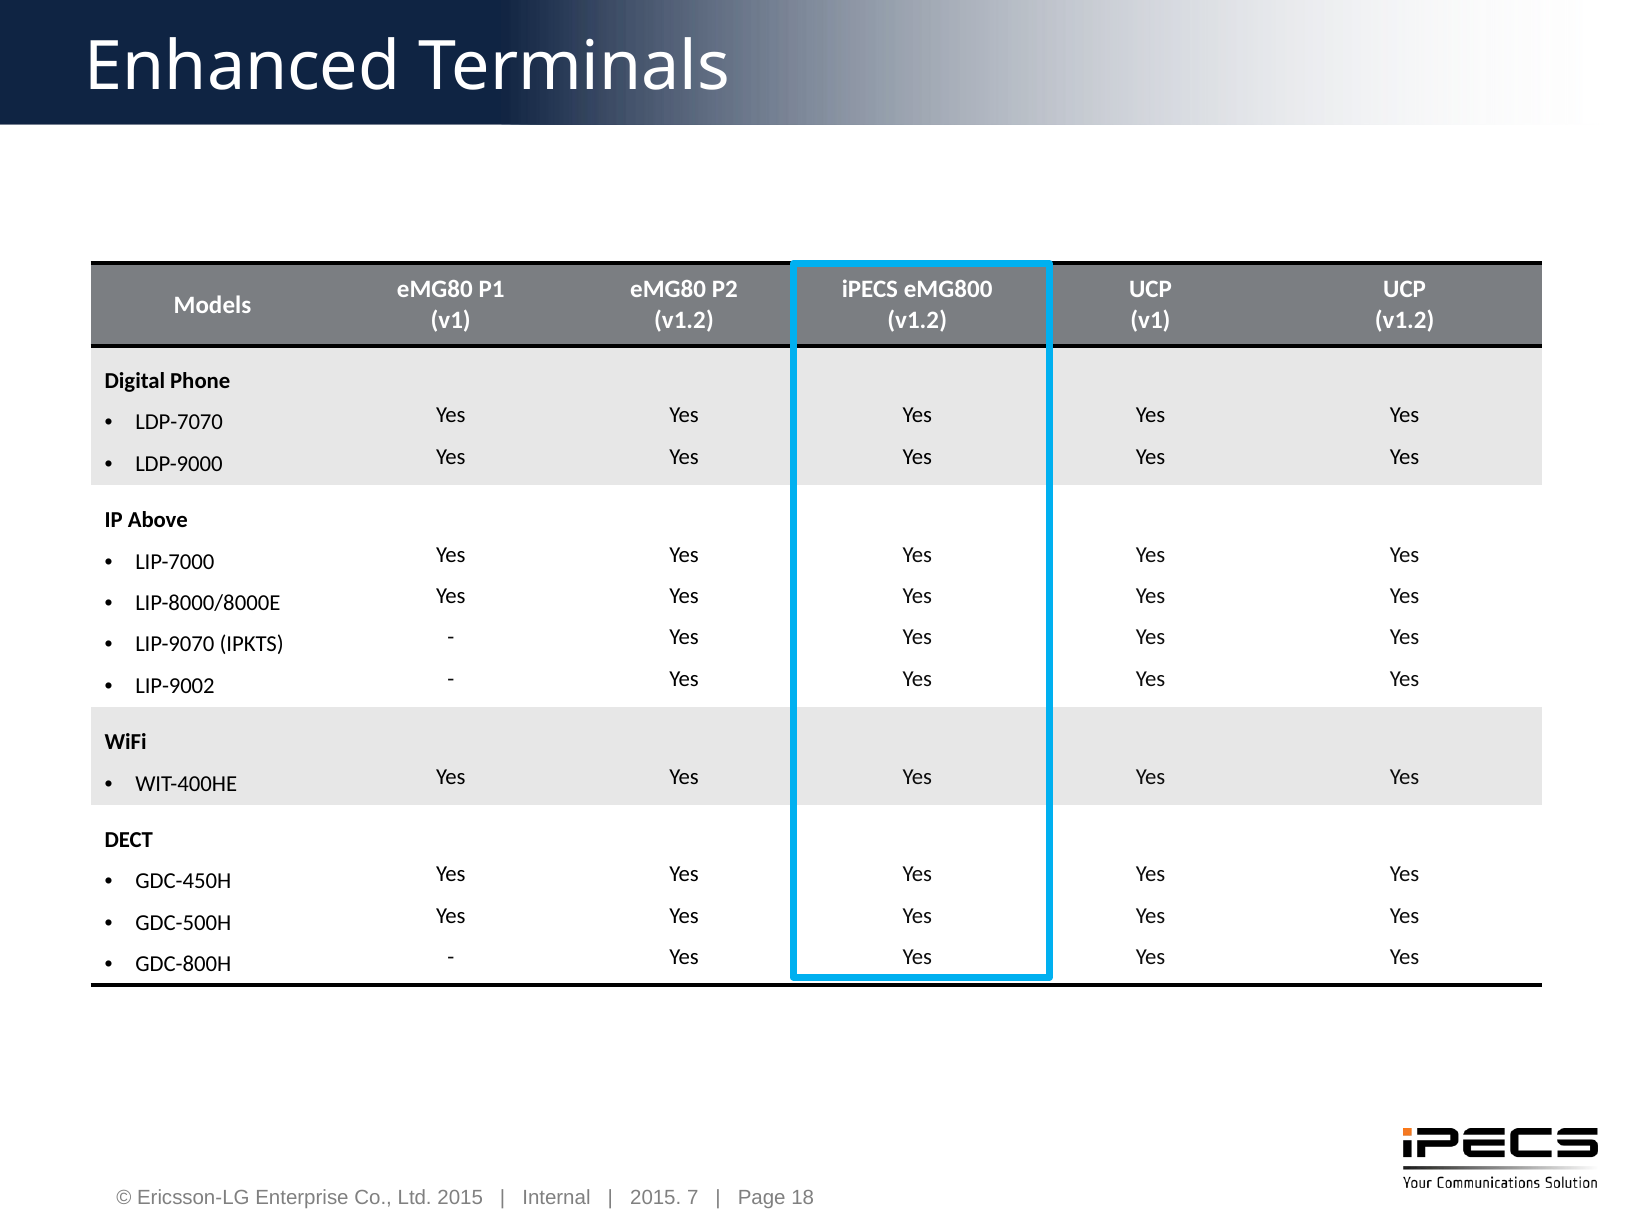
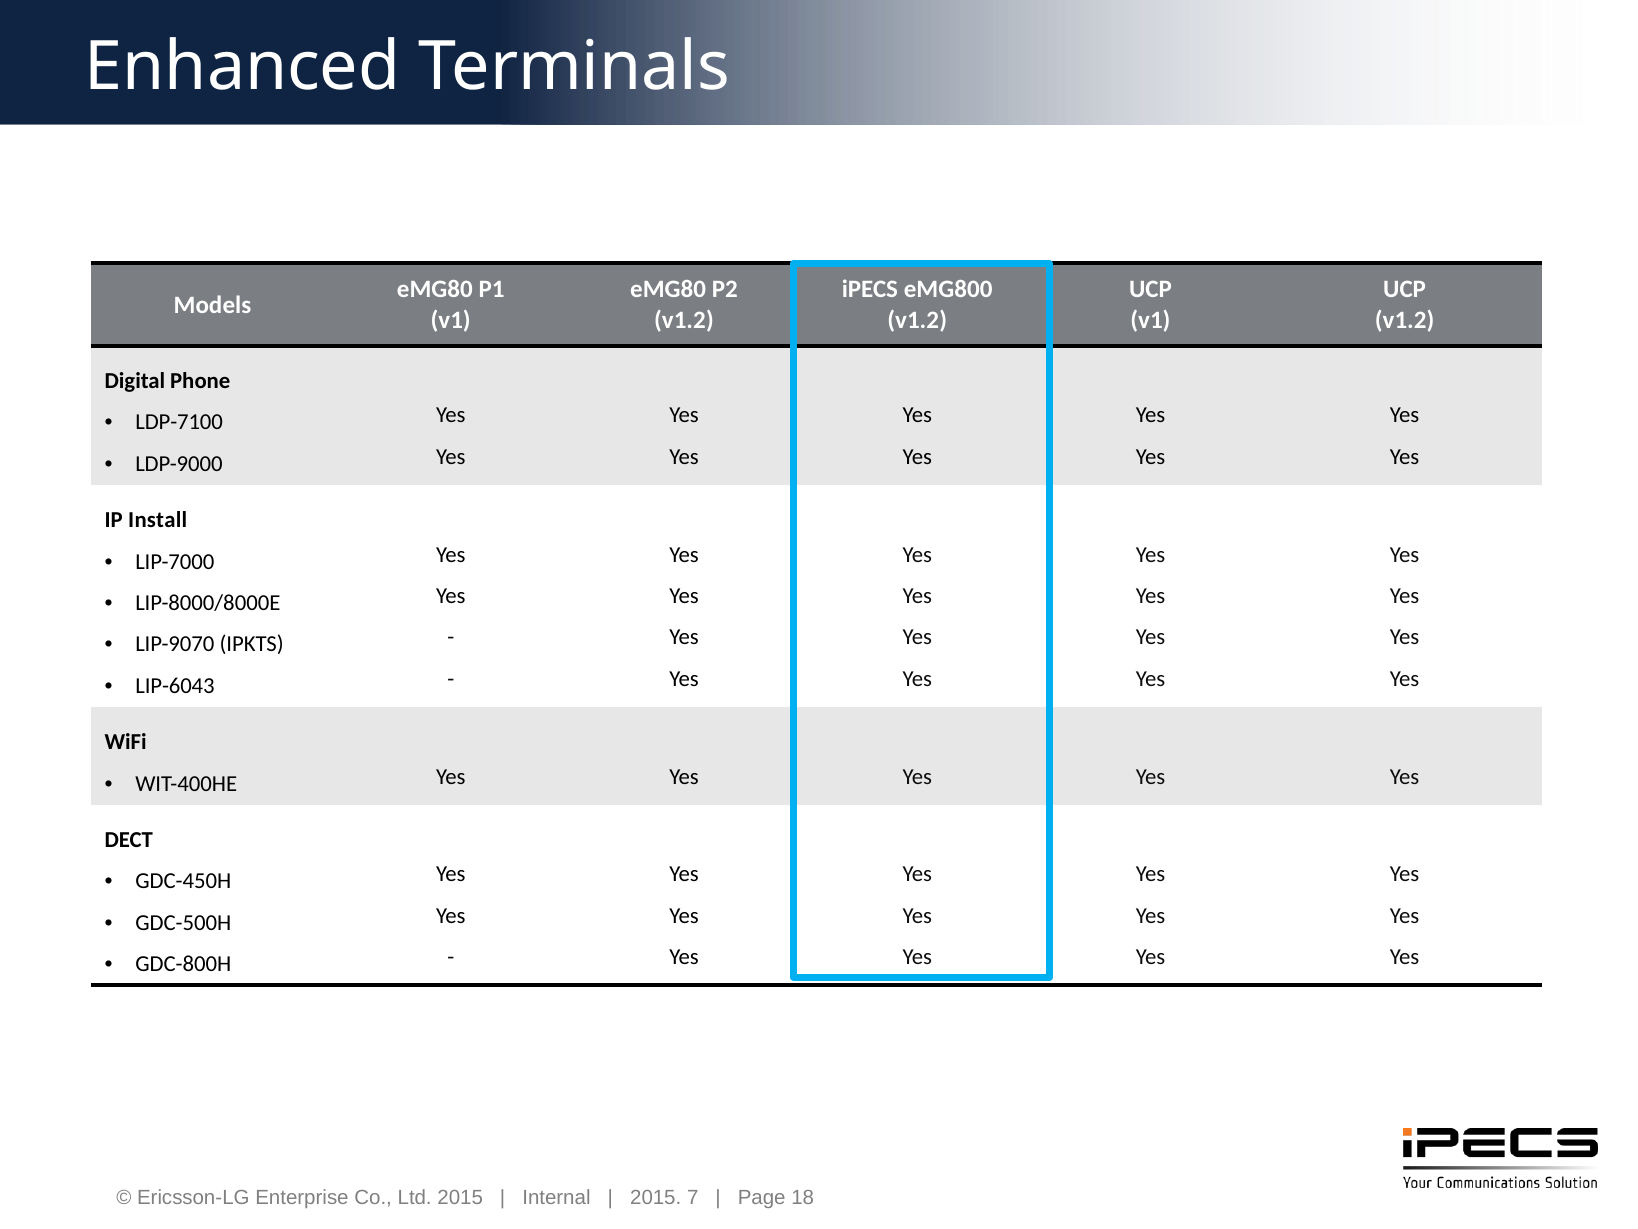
LDP-7070: LDP-7070 -> LDP-7100
Above: Above -> Install
LIP-9002: LIP-9002 -> LIP-6043
